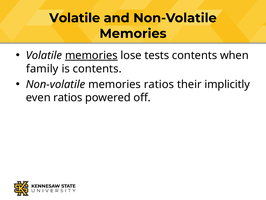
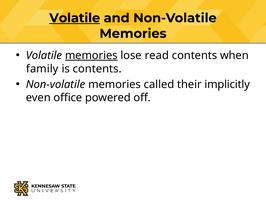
Volatile at (75, 18) underline: none -> present
tests: tests -> read
memories ratios: ratios -> called
even ratios: ratios -> office
